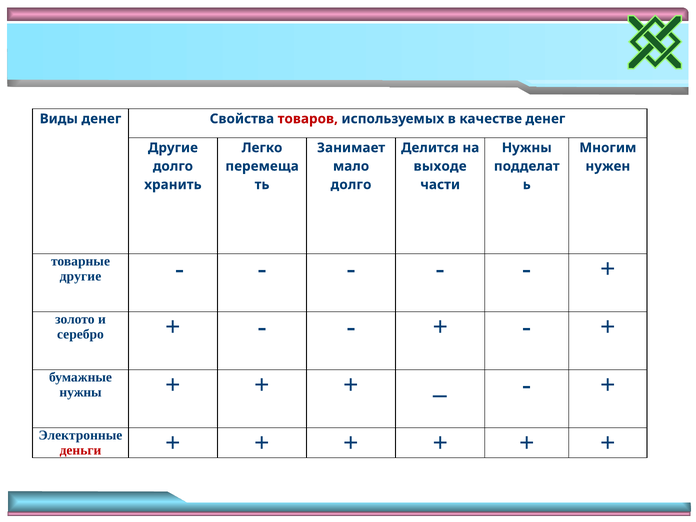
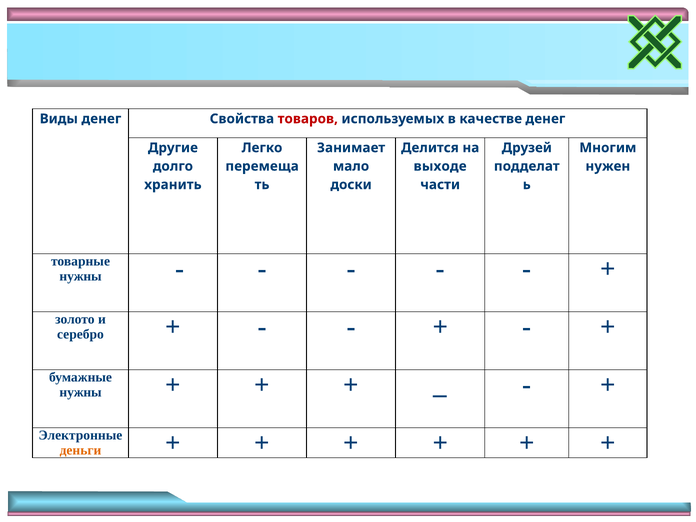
Нужны at (527, 148): Нужны -> Друзей
долго at (351, 185): долго -> доски
другие at (80, 276): другие -> нужны
деньги colour: red -> orange
